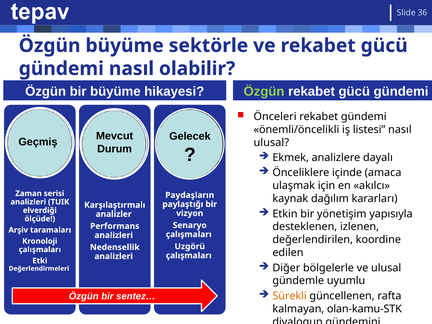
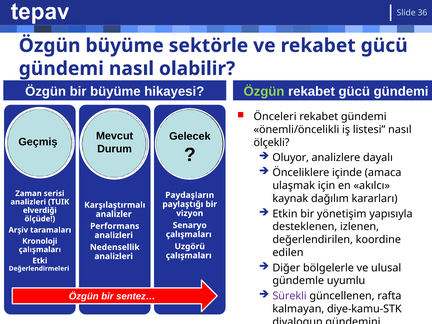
ulusal at (271, 142): ulusal -> ölçekli
Ekmek: Ekmek -> Oluyor
Sürekli colour: orange -> purple
olan-kamu-STK: olan-kamu-STK -> diye-kamu-STK
